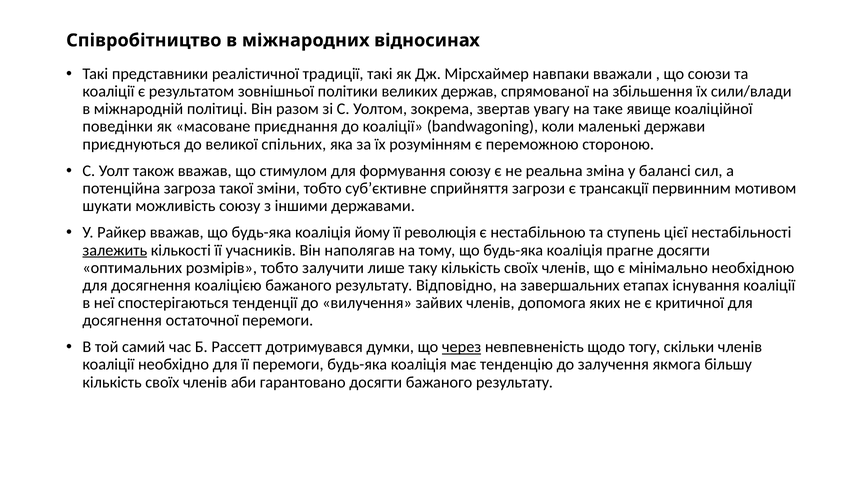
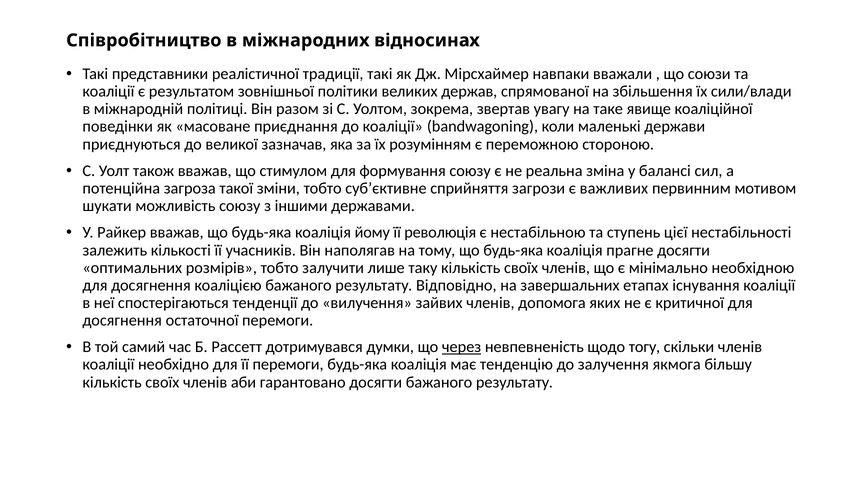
спільних: спільних -> зазначав
трансакції: трансакції -> важливих
залежить underline: present -> none
